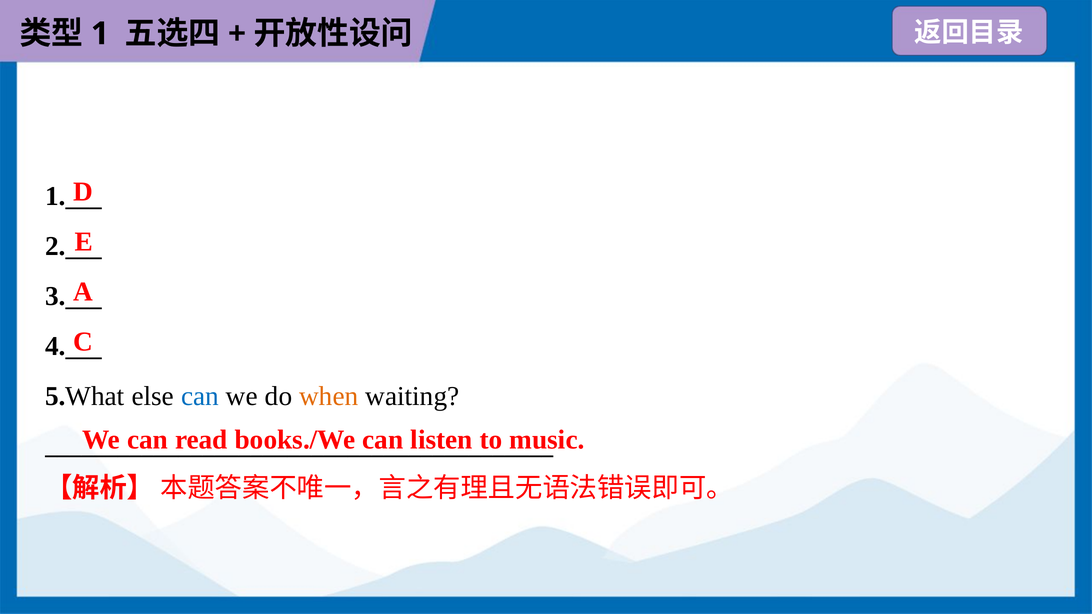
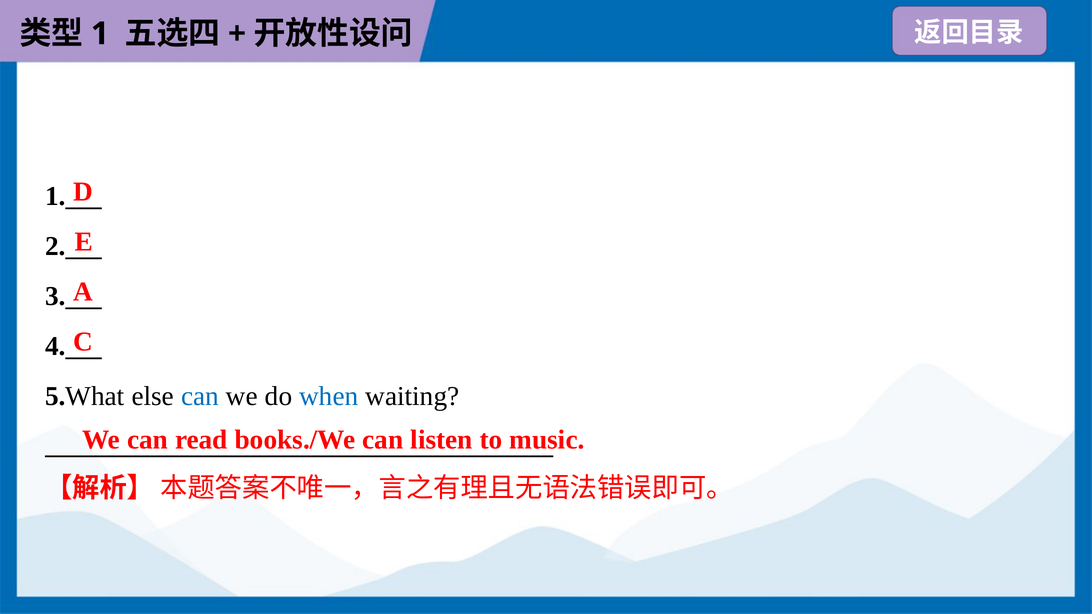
when colour: orange -> blue
